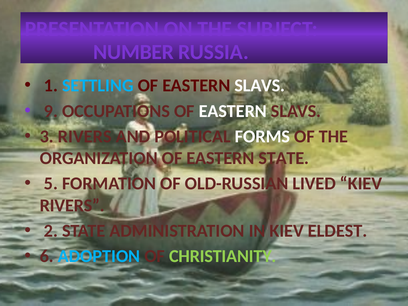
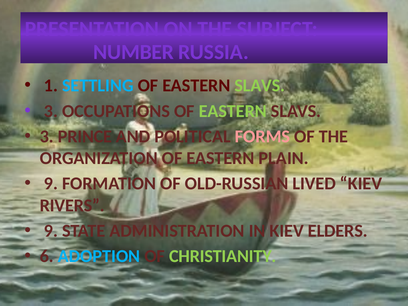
SLAVS at (260, 86) colour: white -> light green
9 at (51, 111): 9 -> 3
EASTERN at (233, 111) colour: white -> light green
3 RIVERS: RIVERS -> PRINCE
FORMS colour: white -> pink
EASTERN STATE: STATE -> PLAIN
5 at (51, 184): 5 -> 9
2 at (51, 231): 2 -> 9
ELDEST: ELDEST -> ELDERS
